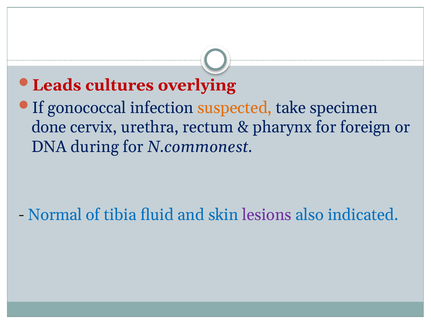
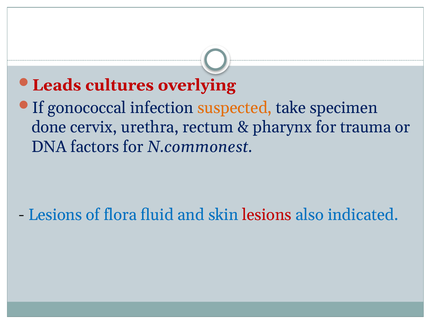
foreign: foreign -> trauma
during: during -> factors
Normal at (55, 214): Normal -> Lesions
tibia: tibia -> flora
lesions at (267, 214) colour: purple -> red
